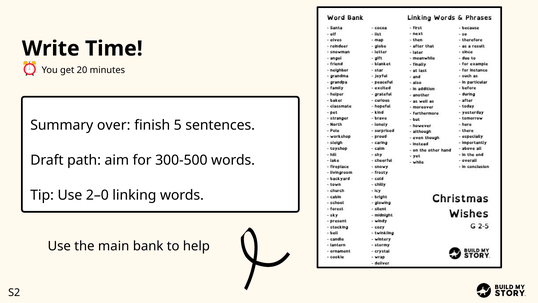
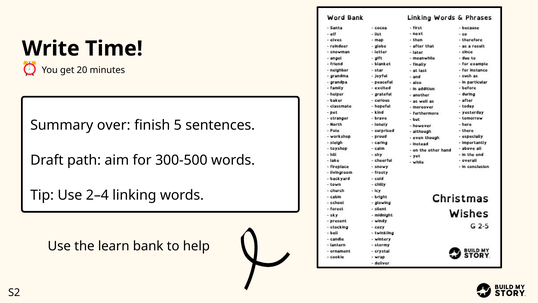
2–0: 2–0 -> 2–4
main: main -> learn
